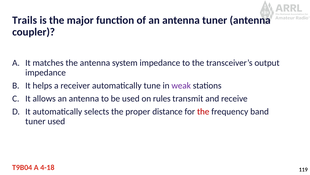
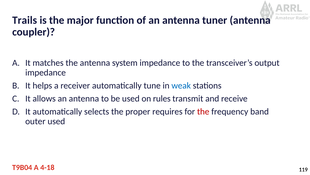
weak colour: purple -> blue
distance: distance -> requires
tuner at (35, 121): tuner -> outer
